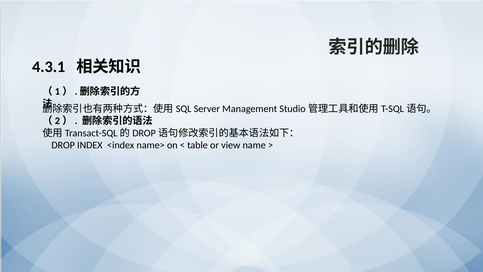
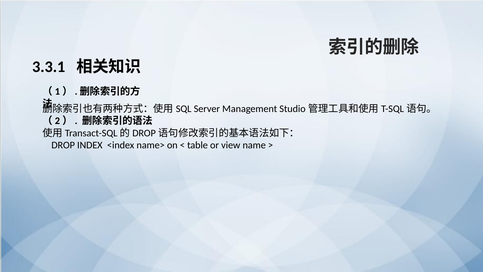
4.3.1: 4.3.1 -> 3.3.1
